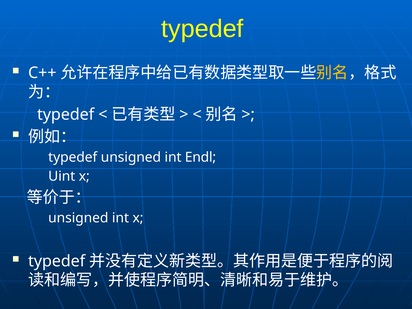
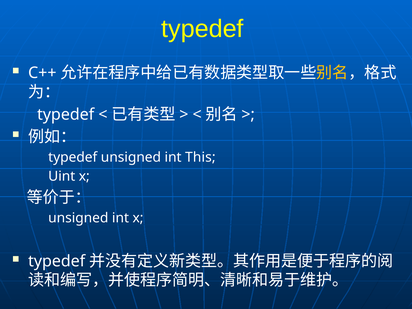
Endl: Endl -> This
